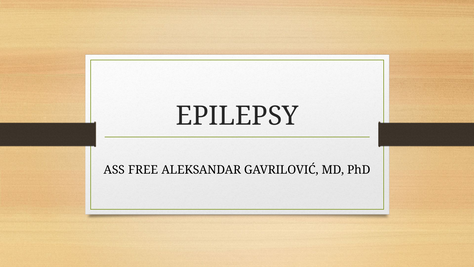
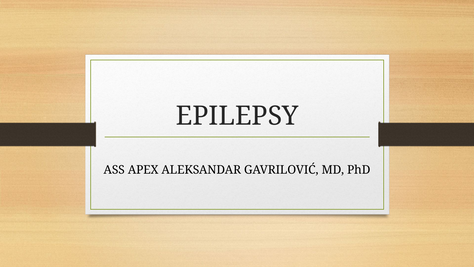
FREE: FREE -> APEX
